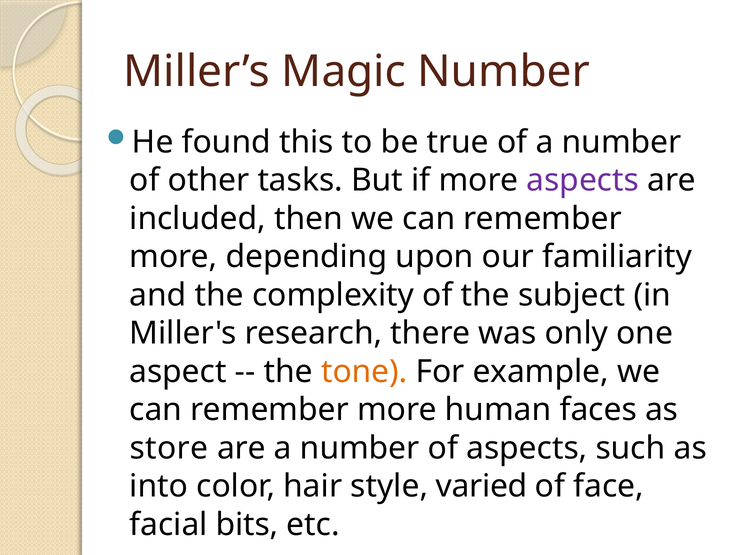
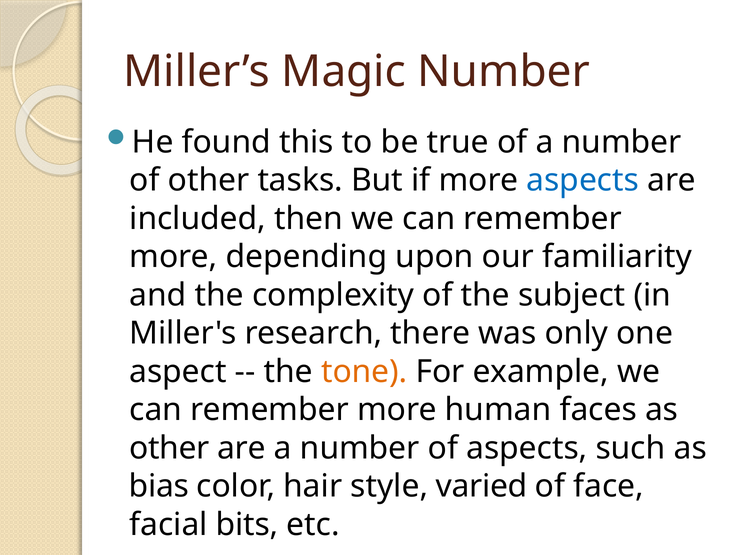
aspects at (583, 180) colour: purple -> blue
store at (169, 448): store -> other
into: into -> bias
